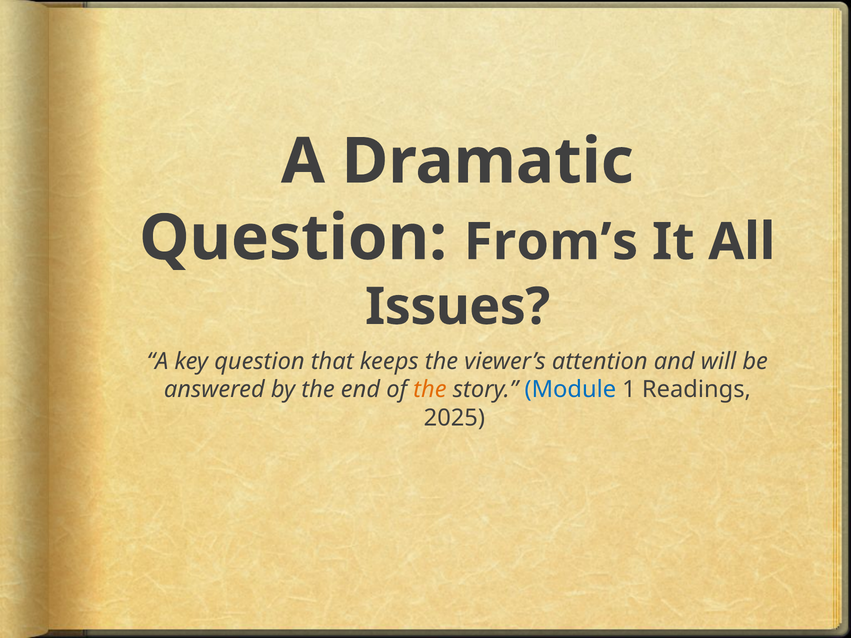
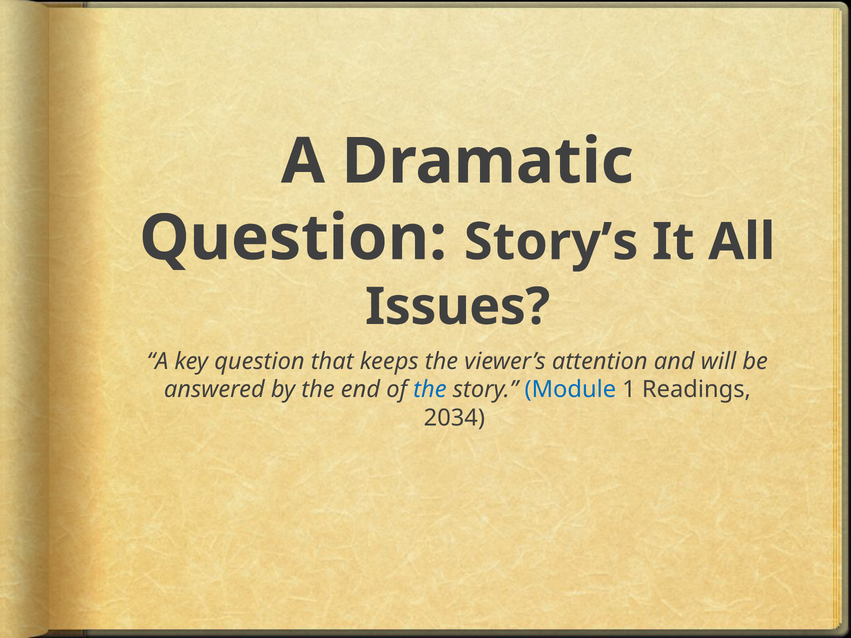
From’s: From’s -> Story’s
the at (430, 390) colour: orange -> blue
2025: 2025 -> 2034
